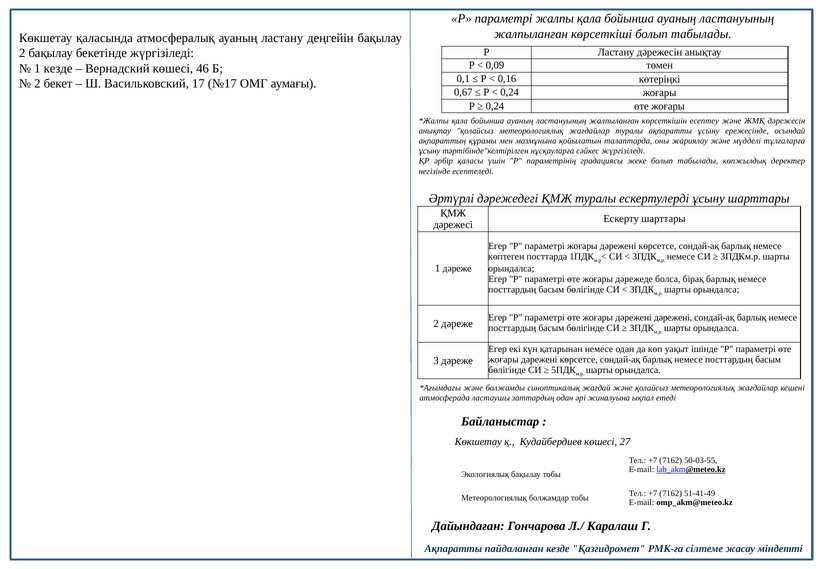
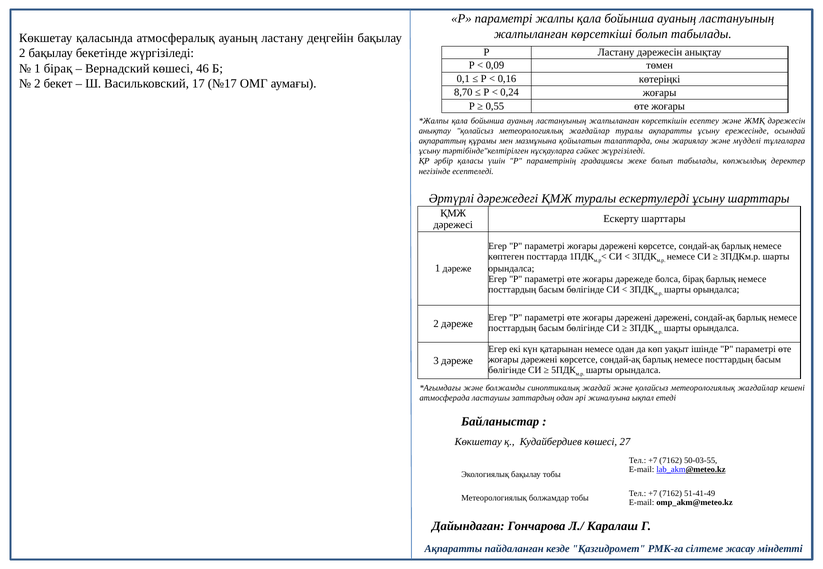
1 кезде: кезде -> бірақ
0,67: 0,67 -> 8,70
0,24 at (495, 106): 0,24 -> 0,55
